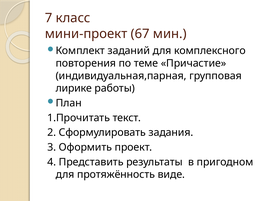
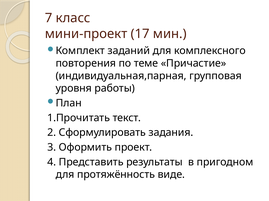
67: 67 -> 17
лирике: лирике -> уровня
